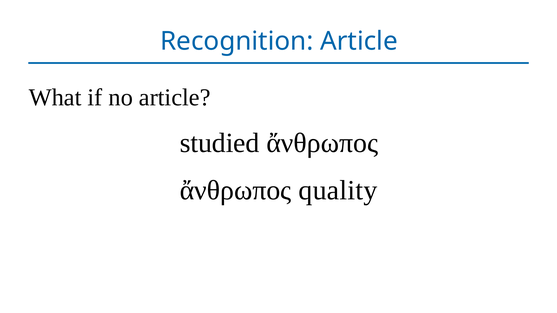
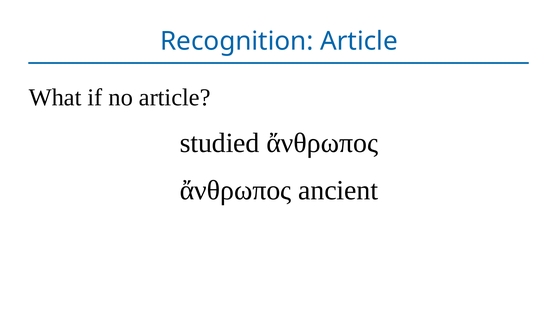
quality: quality -> ancient
